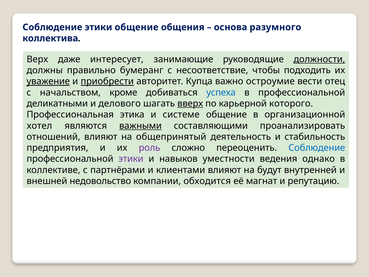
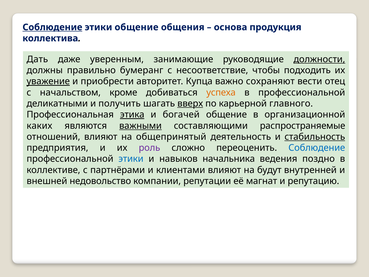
Соблюдение at (52, 27) underline: none -> present
разумного: разумного -> продукция
Верх: Верх -> Дать
интересует: интересует -> уверенным
приобрести underline: present -> none
остроумие: остроумие -> сохраняют
успеха colour: blue -> orange
делового: делового -> получить
которого: которого -> главного
этика underline: none -> present
системе: системе -> богачей
хотел: хотел -> каких
проанализировать: проанализировать -> распространяемые
стабильность underline: none -> present
этики at (131, 159) colour: purple -> blue
уместности: уместности -> начальника
однако: однако -> поздно
обходится: обходится -> репутации
